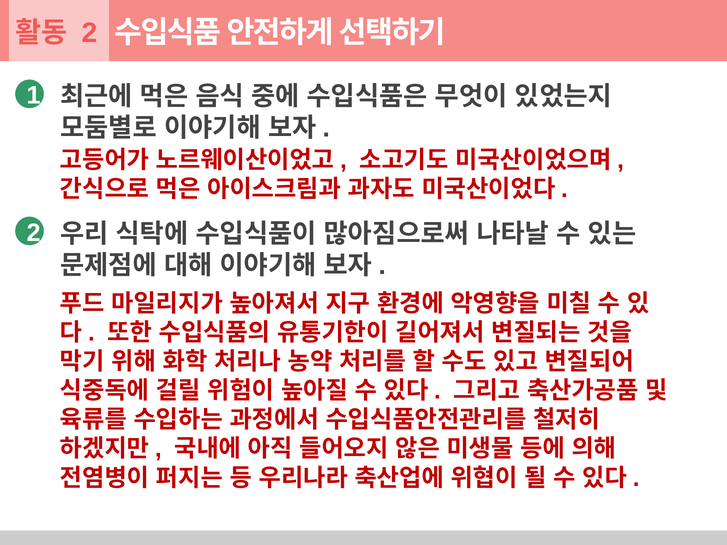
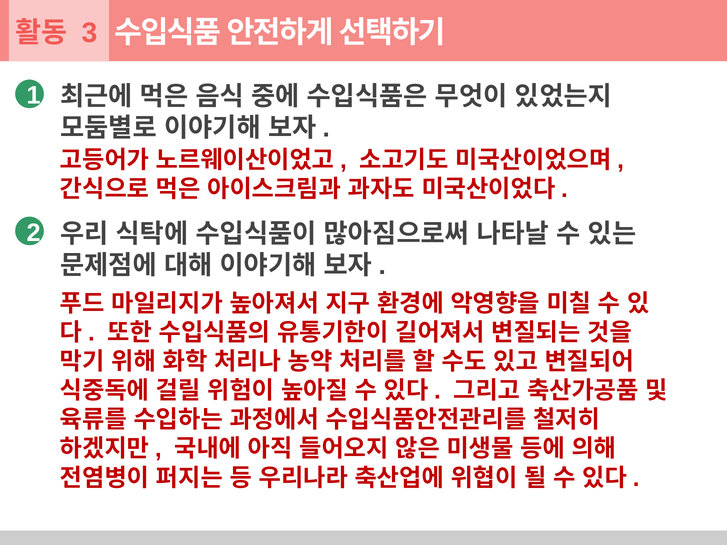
2 at (89, 33): 2 -> 3
